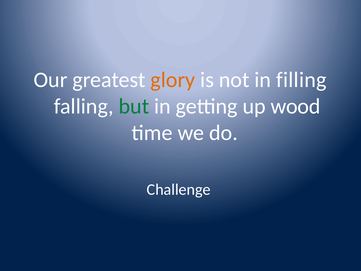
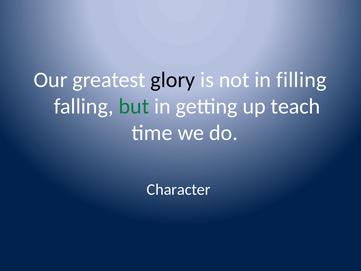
glory colour: orange -> black
wood: wood -> teach
Challenge: Challenge -> Character
